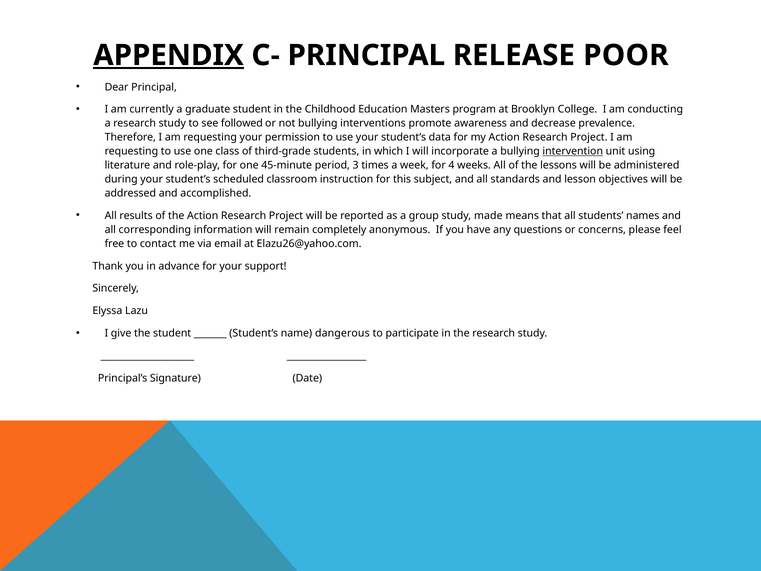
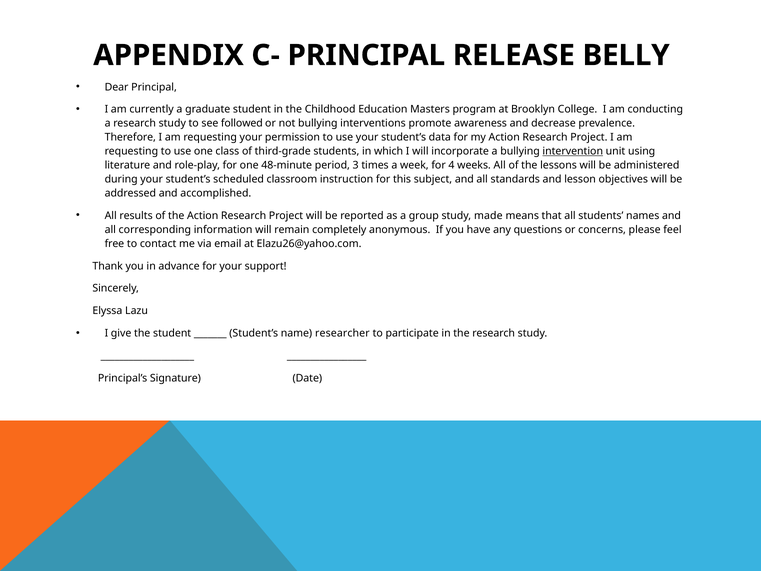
APPENDIX underline: present -> none
POOR: POOR -> BELLY
45-minute: 45-minute -> 48-minute
dangerous: dangerous -> researcher
